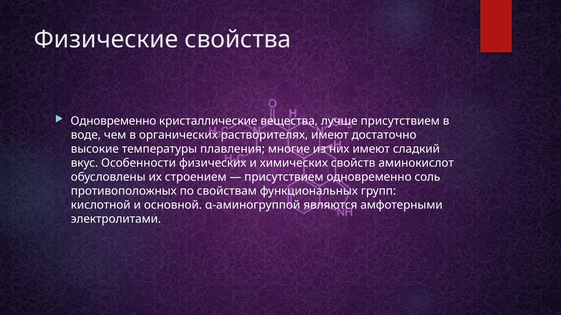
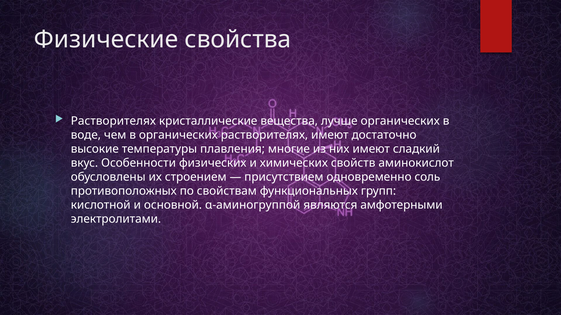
Одновременно at (113, 121): Одновременно -> Растворителях
лучше присутствием: присутствием -> органических
